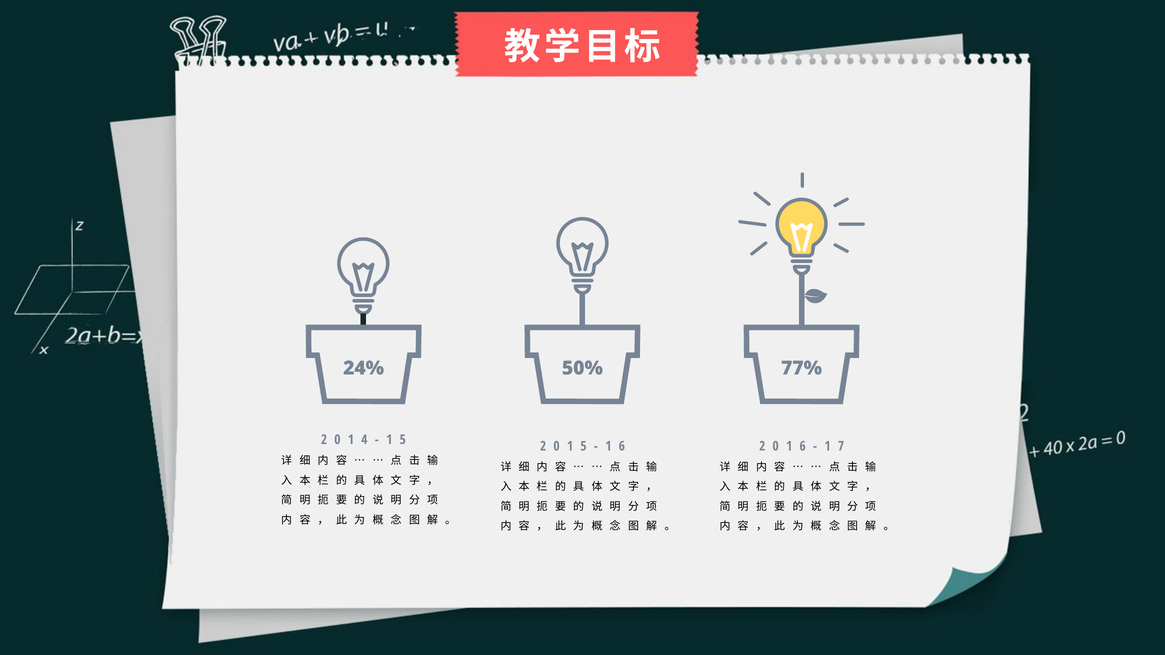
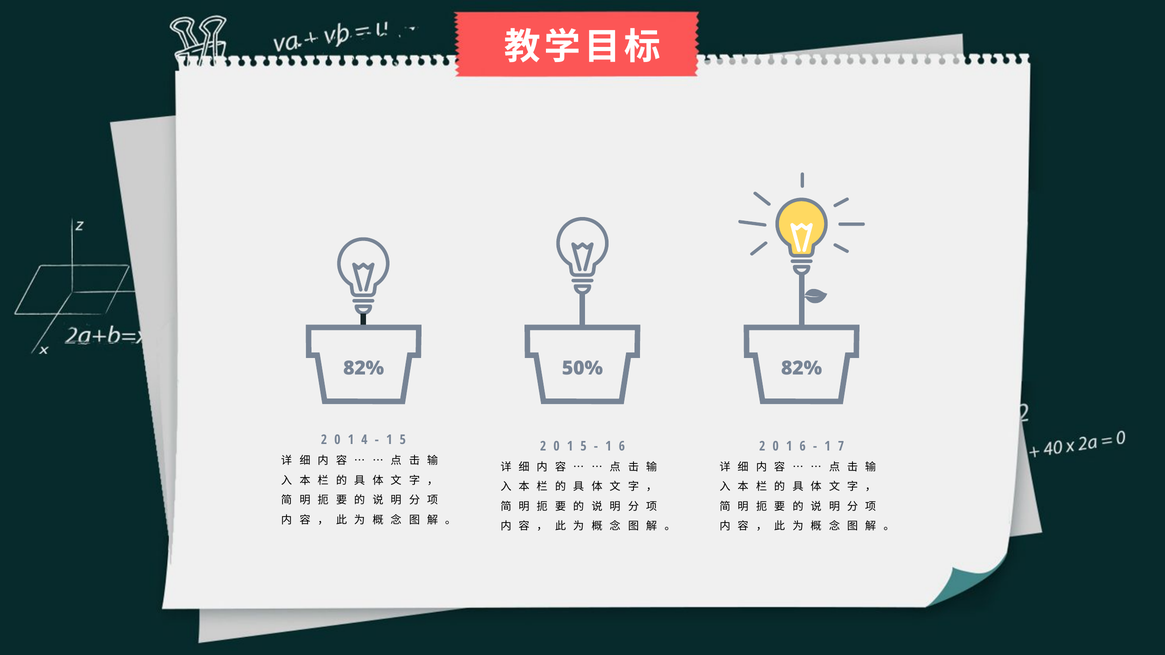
24% at (364, 368): 24% -> 82%
50% 77%: 77% -> 82%
